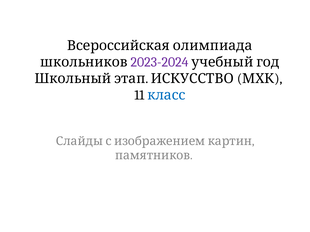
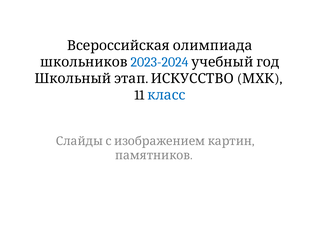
2023-2024 colour: purple -> blue
